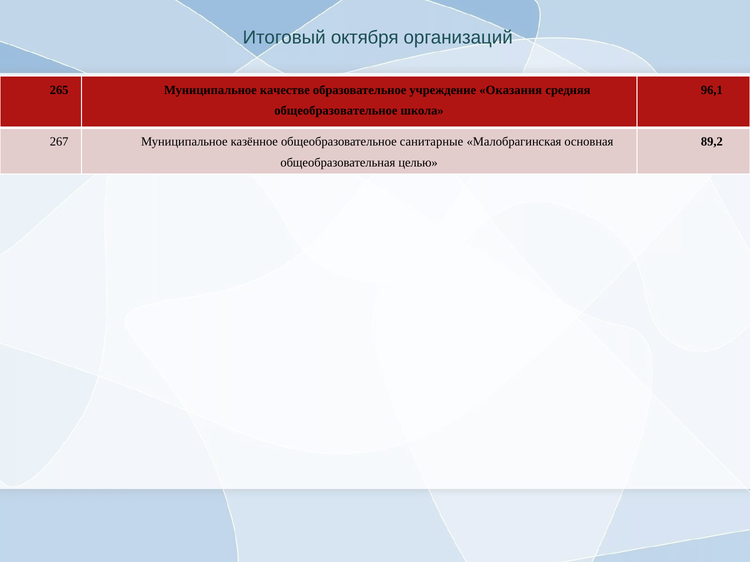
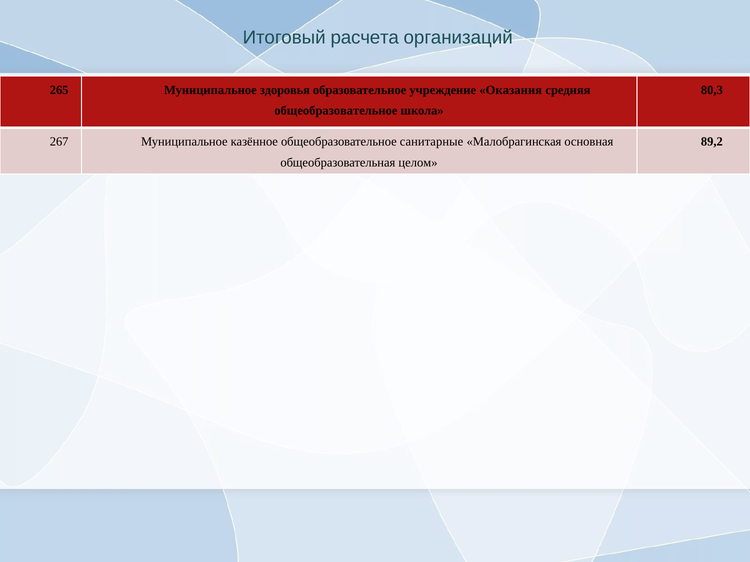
октября: октября -> расчета
качестве: качестве -> здоровья
96,1: 96,1 -> 80,3
целью: целью -> целом
